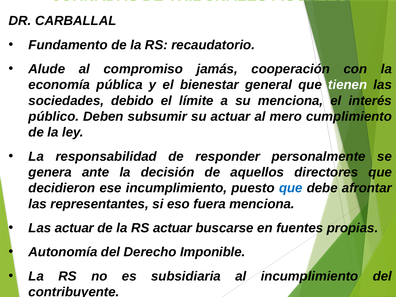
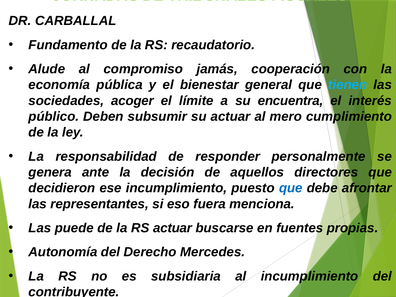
tienen colour: white -> light blue
debido: debido -> acoger
su menciona: menciona -> encuentra
Las actuar: actuar -> puede
Imponible: Imponible -> Mercedes
